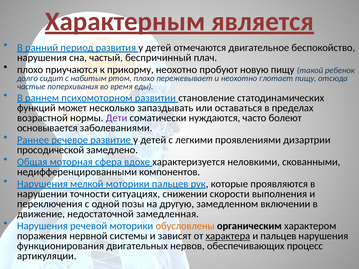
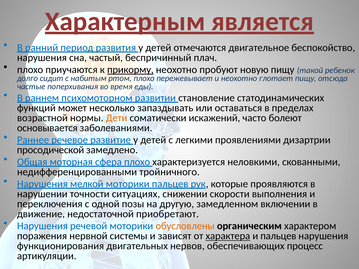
прикорму underline: none -> present
Дети colour: purple -> orange
нуждаются: нуждаются -> искажений
сфера вдохе: вдохе -> плохо
компонентов: компонентов -> тройничного
замедленная: замедленная -> приобретают
